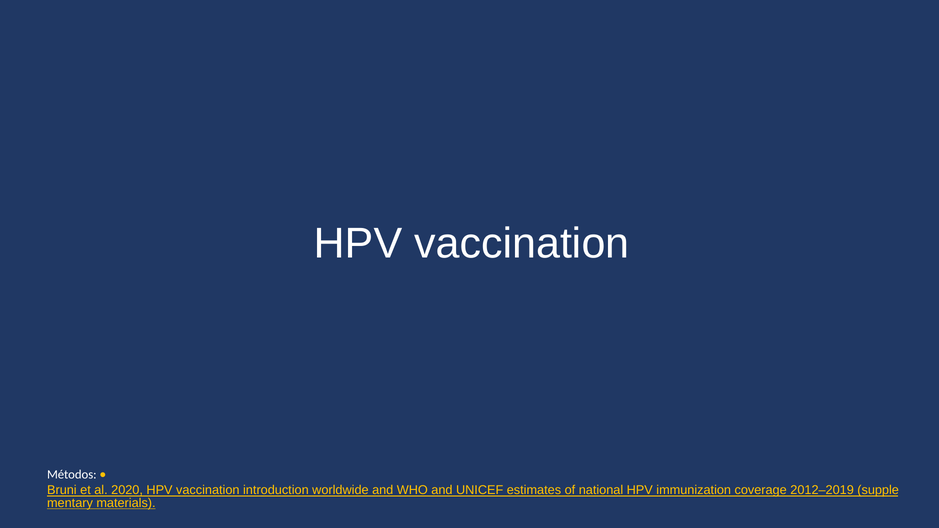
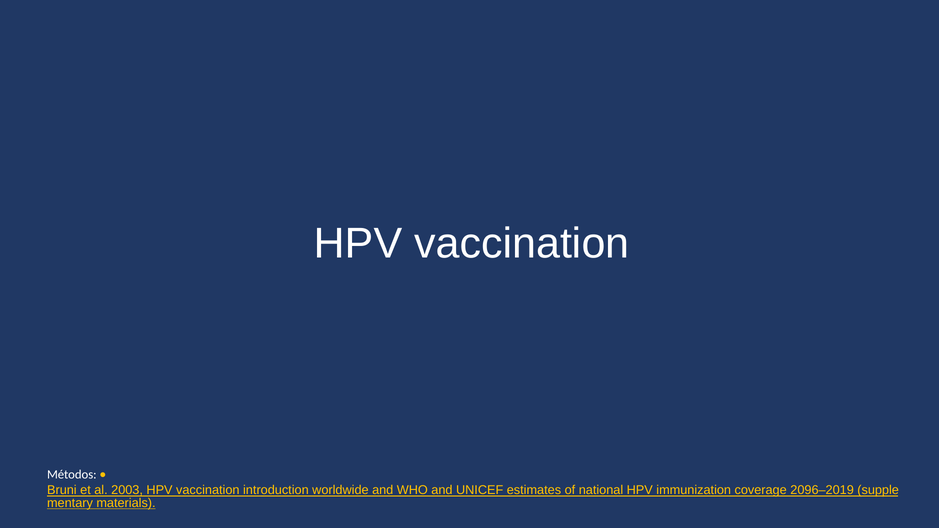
2020: 2020 -> 2003
2012–2019: 2012–2019 -> 2096–2019
